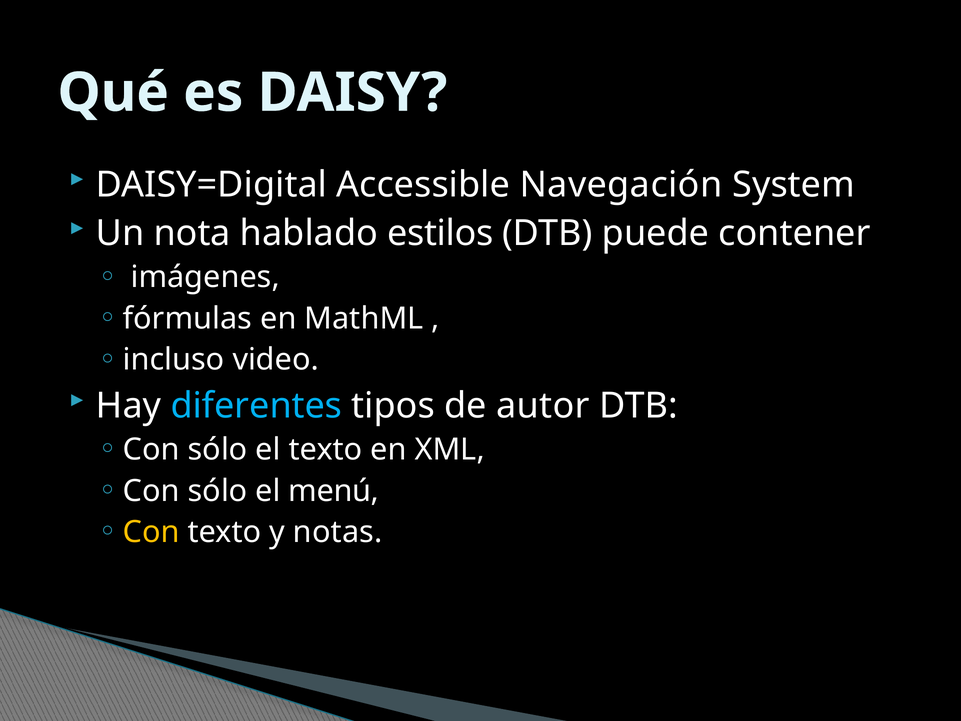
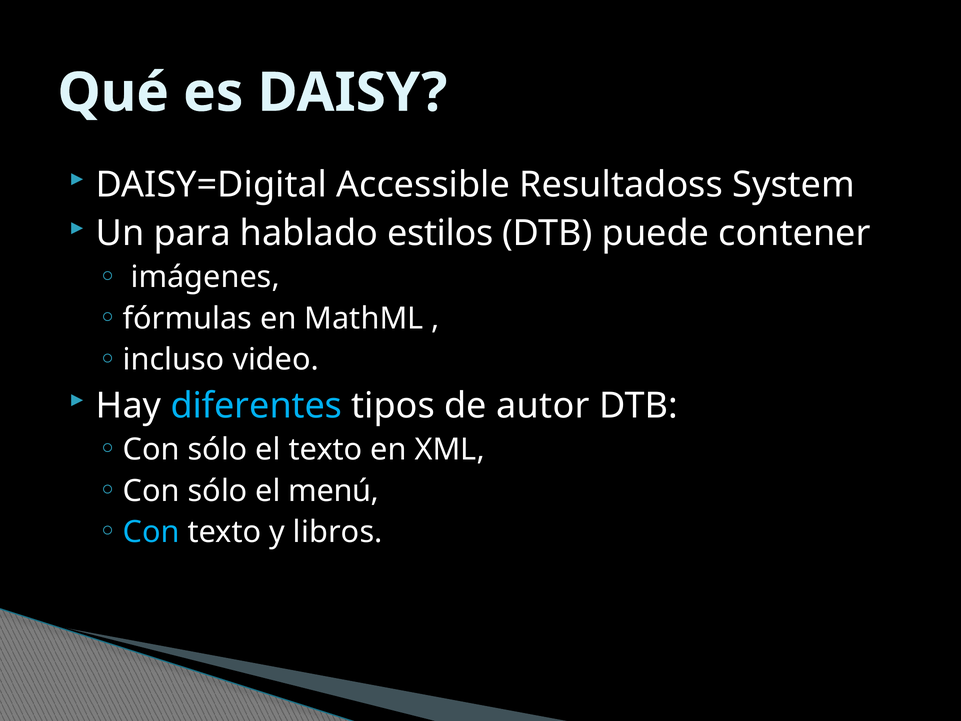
Navegación: Navegación -> Resultadoss
nota: nota -> para
Con at (151, 532) colour: yellow -> light blue
notas: notas -> libros
